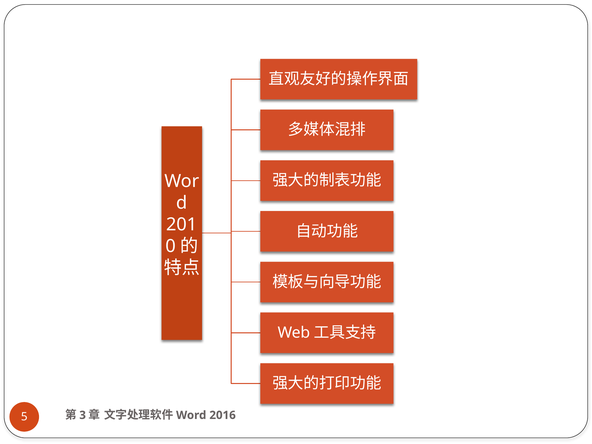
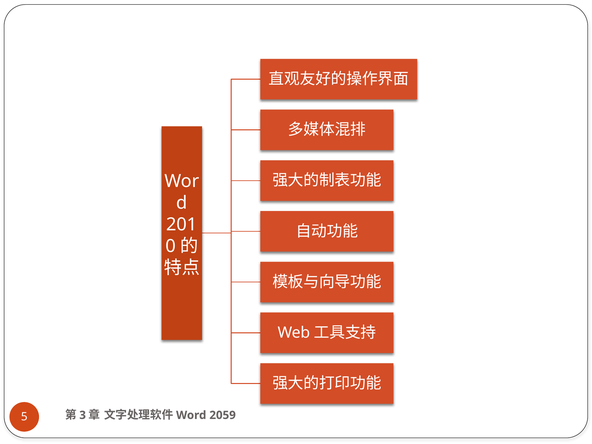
2016: 2016 -> 2059
